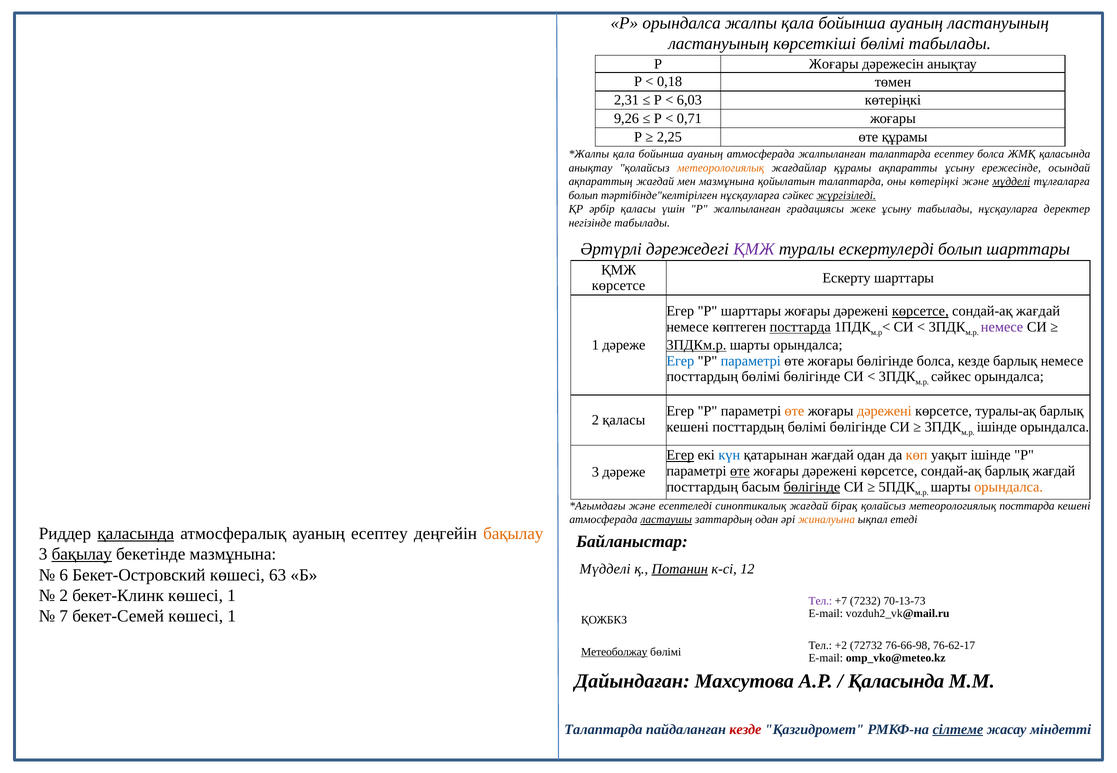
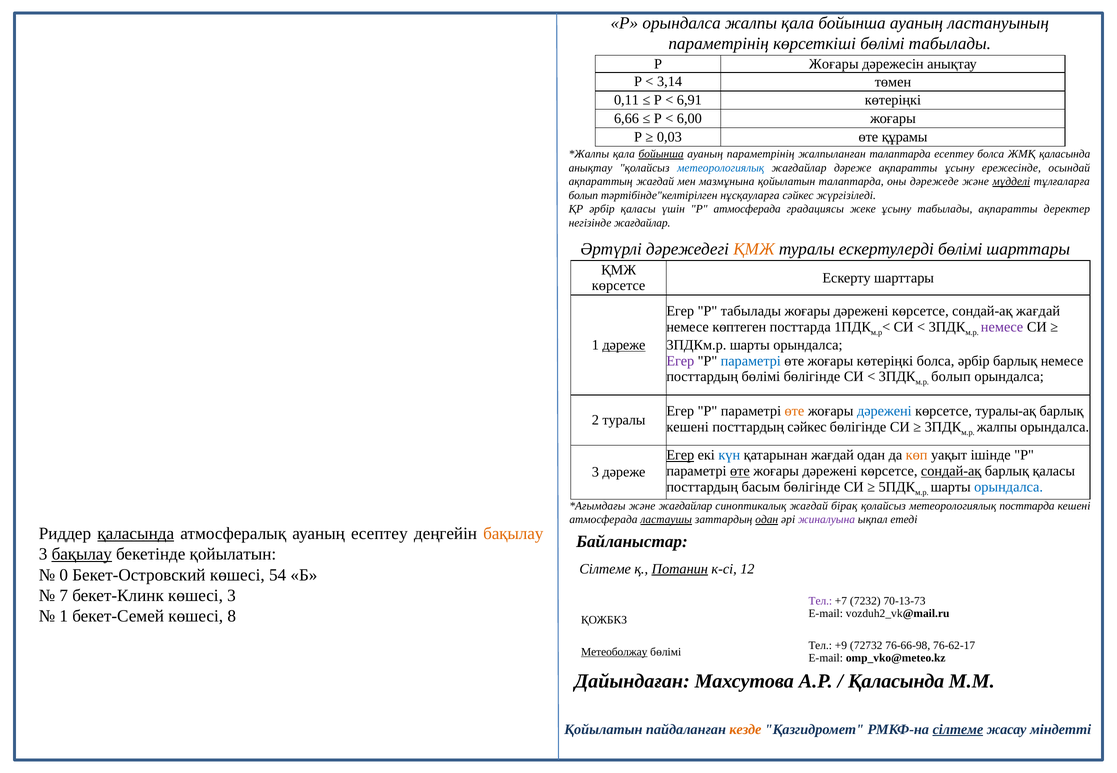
ластануының at (719, 44): ластануының -> параметрінің
0,18: 0,18 -> 3,14
2,31: 2,31 -> 0,11
6,03: 6,03 -> 6,91
9,26: 9,26 -> 6,66
0,71: 0,71 -> 6,00
2,25: 2,25 -> 0,03
бойынша at (661, 154) underline: none -> present
ауаның атмосферада: атмосферада -> параметрінің
метеорологиялық at (721, 168) colour: orange -> blue
жағдайлар құрамы: құрамы -> дәреже
оны көтеріңкі: көтеріңкі -> дәрежеде
жүргізіледі underline: present -> none
Р жалпыланған: жалпыланған -> атмосферада
табылады нұсқауларға: нұсқауларға -> ақпаратты
негізінде табылады: табылады -> жағдайлар
ҚМЖ at (754, 249) colour: purple -> orange
ескертулерді болып: болып -> бөлімі
Р шарттары: шарттары -> табылады
көрсетсе at (920, 311) underline: present -> none
посттарда at (800, 327) underline: present -> none
дәреже at (624, 345) underline: none -> present
3ПДКм.р underline: present -> none
Егер at (680, 361) colour: blue -> purple
жоғары бөлігінде: бөлігінде -> көтеріңкі
болса кезде: кезде -> әрбір
сәйкес at (951, 377): сәйкес -> болып
дәрежені at (884, 411) colour: orange -> blue
2 қаласы: қаласы -> туралы
бөлімі at (807, 427): бөлімі -> сәйкес
ішінде at (997, 427): ішінде -> жалпы
сондай-ақ at (951, 471) underline: none -> present
барлық жағдай: жағдай -> қаласы
бөлігінде at (812, 487) underline: present -> none
орындалса at (1009, 487) colour: orange -> blue
және есептеледі: есептеледі -> жағдайлар
одан at (767, 520) underline: none -> present
жиналуына colour: orange -> purple
бекетінде мазмұнына: мазмұнына -> қойылатын
Мүдделі at (605, 569): Мүдделі -> Сілтеме
6: 6 -> 0
63: 63 -> 54
2 at (64, 596): 2 -> 7
бекет-Клинк көшесі 1: 1 -> 3
7 at (64, 616): 7 -> 1
бекет-Семей көшесі 1: 1 -> 8
+2: +2 -> +9
Талаптарда at (603, 730): Талаптарда -> Қойылатын
кезде at (745, 730) colour: red -> orange
